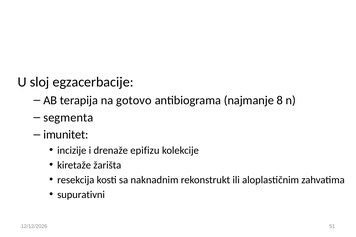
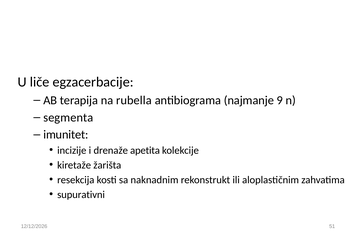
sloj: sloj -> liče
gotovo: gotovo -> rubella
8: 8 -> 9
epifizu: epifizu -> apetita
